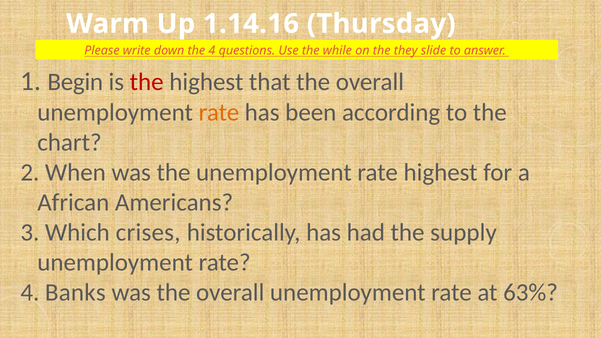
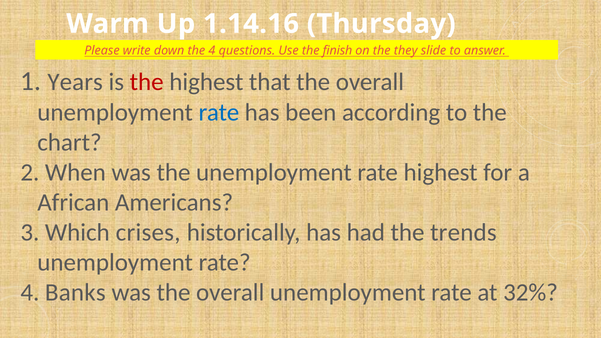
while: while -> finish
Begin: Begin -> Years
rate at (219, 112) colour: orange -> blue
supply: supply -> trends
63%: 63% -> 32%
